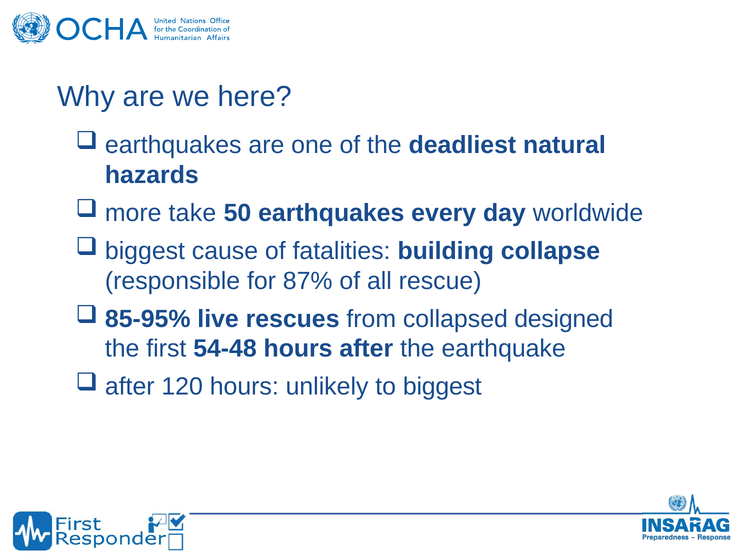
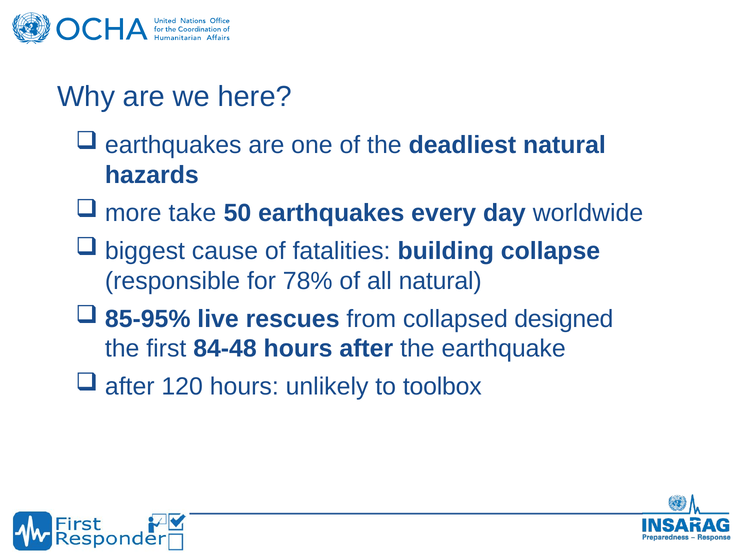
87%: 87% -> 78%
all rescue: rescue -> natural
54-48: 54-48 -> 84-48
to biggest: biggest -> toolbox
